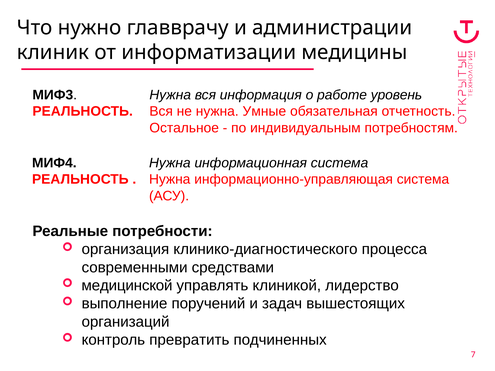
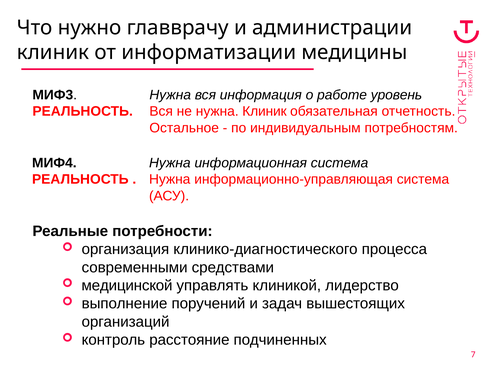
нужна Умные: Умные -> Клиник
превратить: превратить -> расстояние
